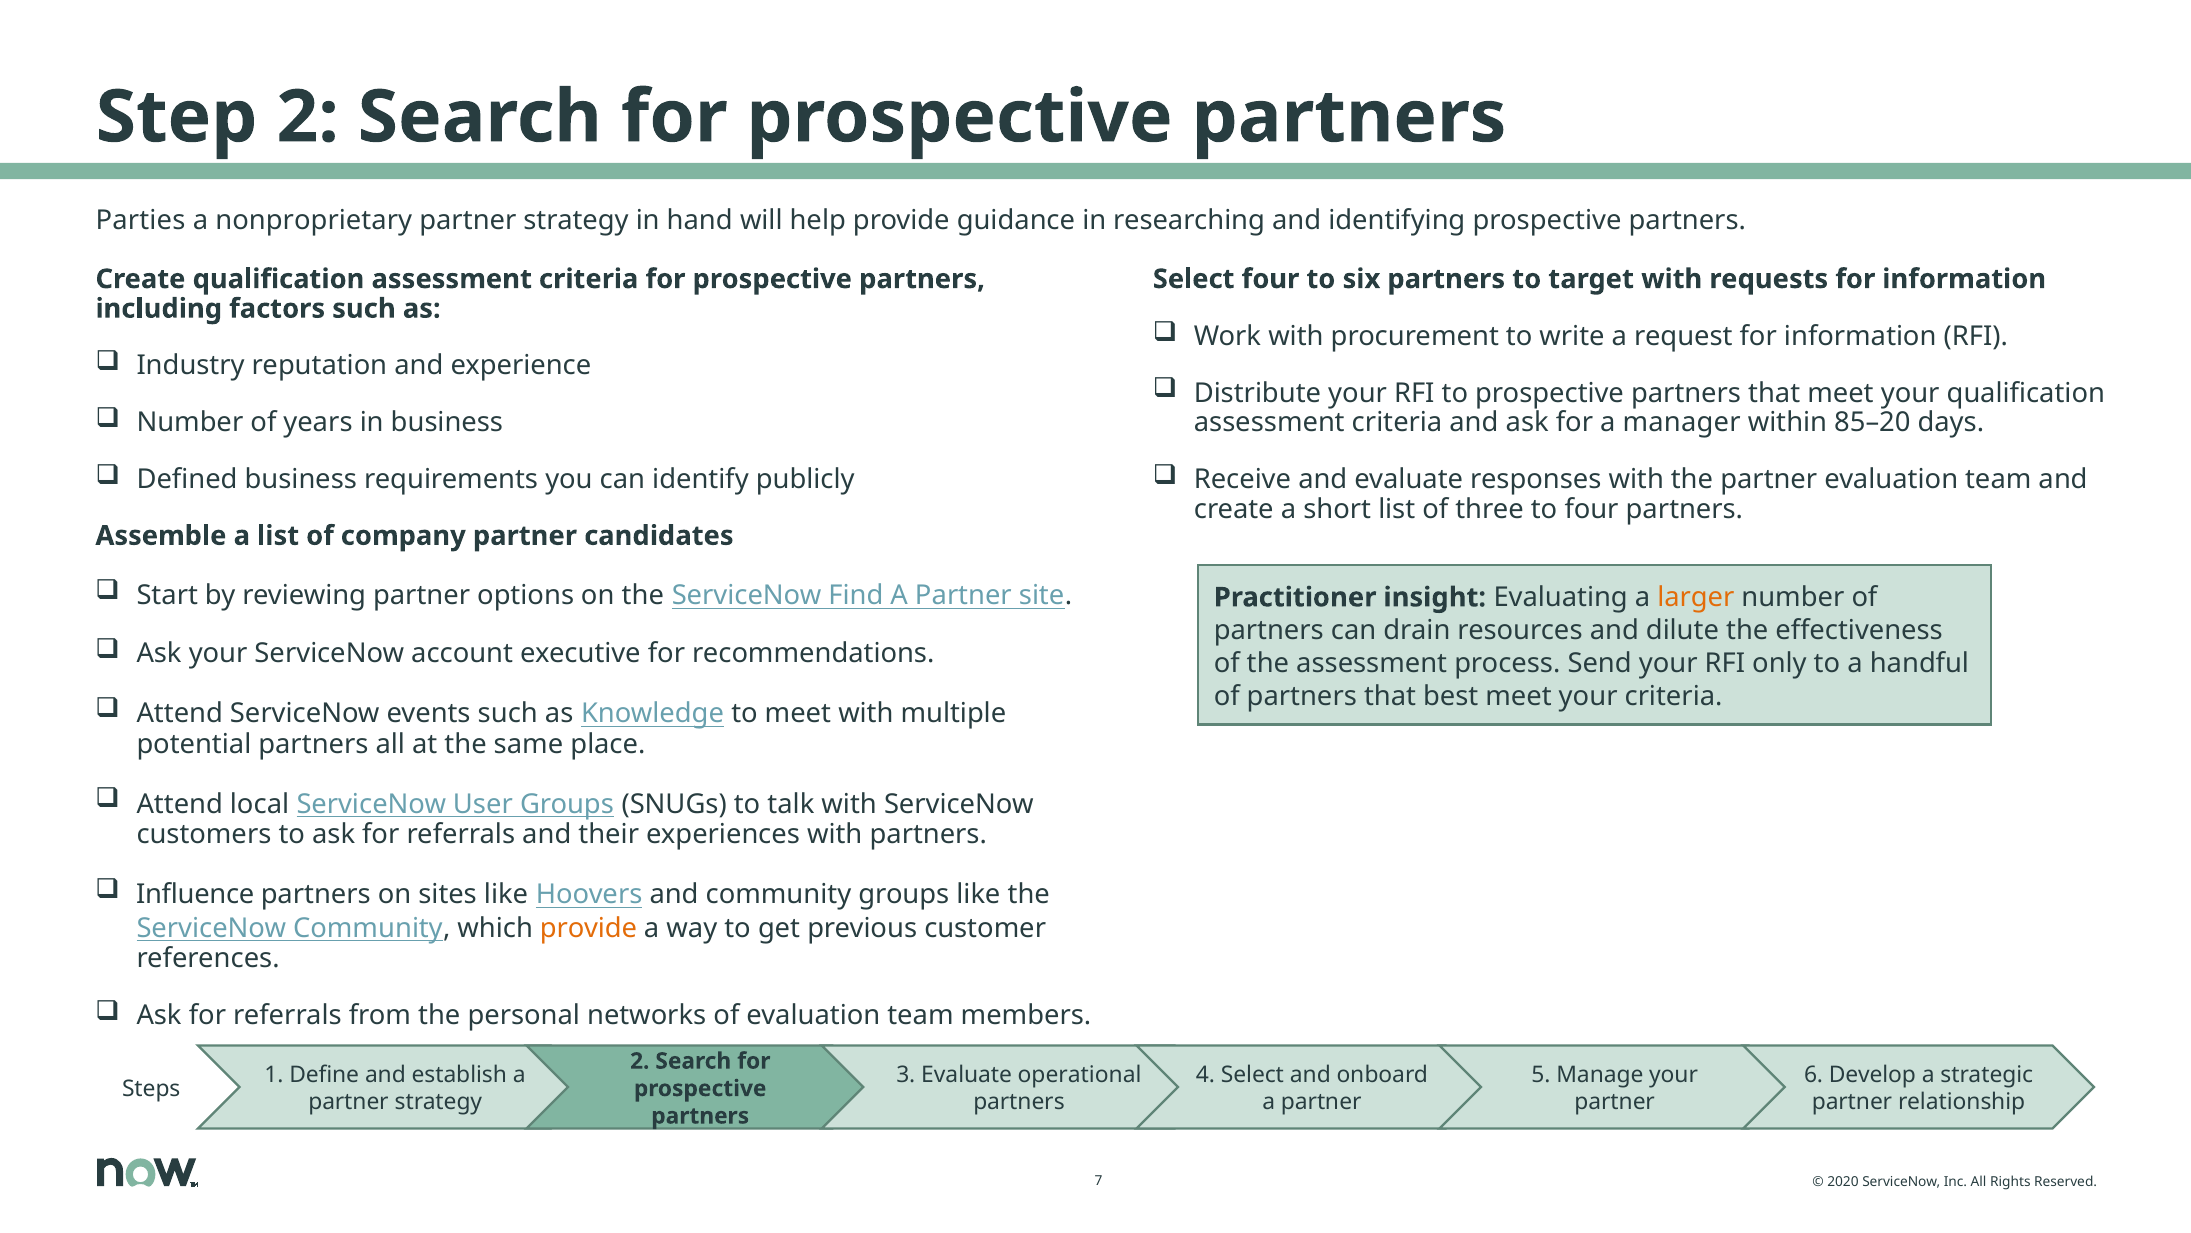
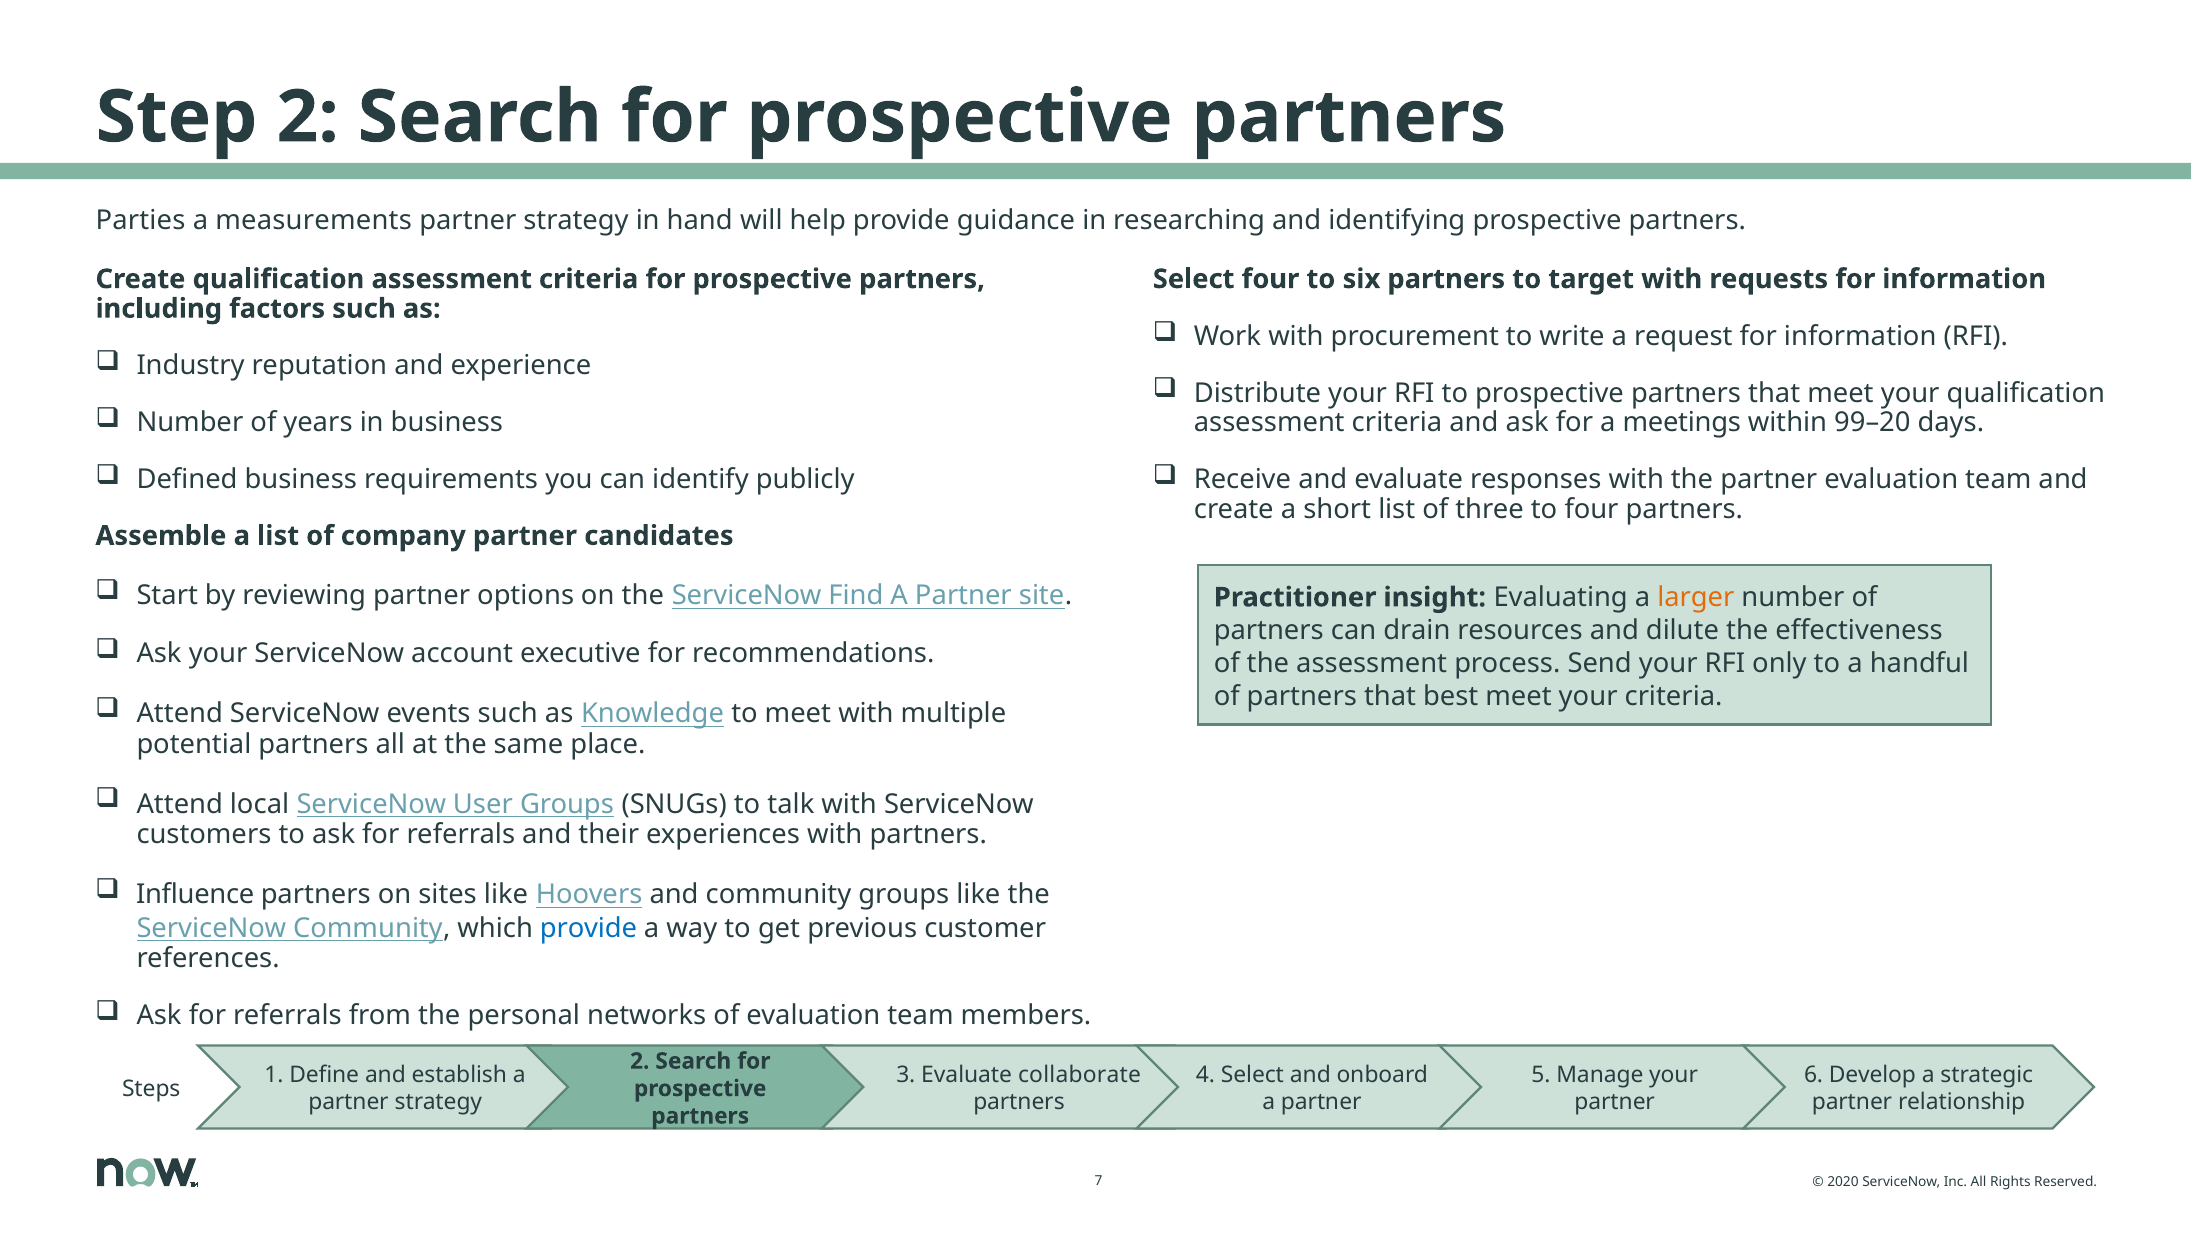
nonproprietary: nonproprietary -> measurements
manager: manager -> meetings
85–20: 85–20 -> 99–20
provide at (588, 928) colour: orange -> blue
operational: operational -> collaborate
